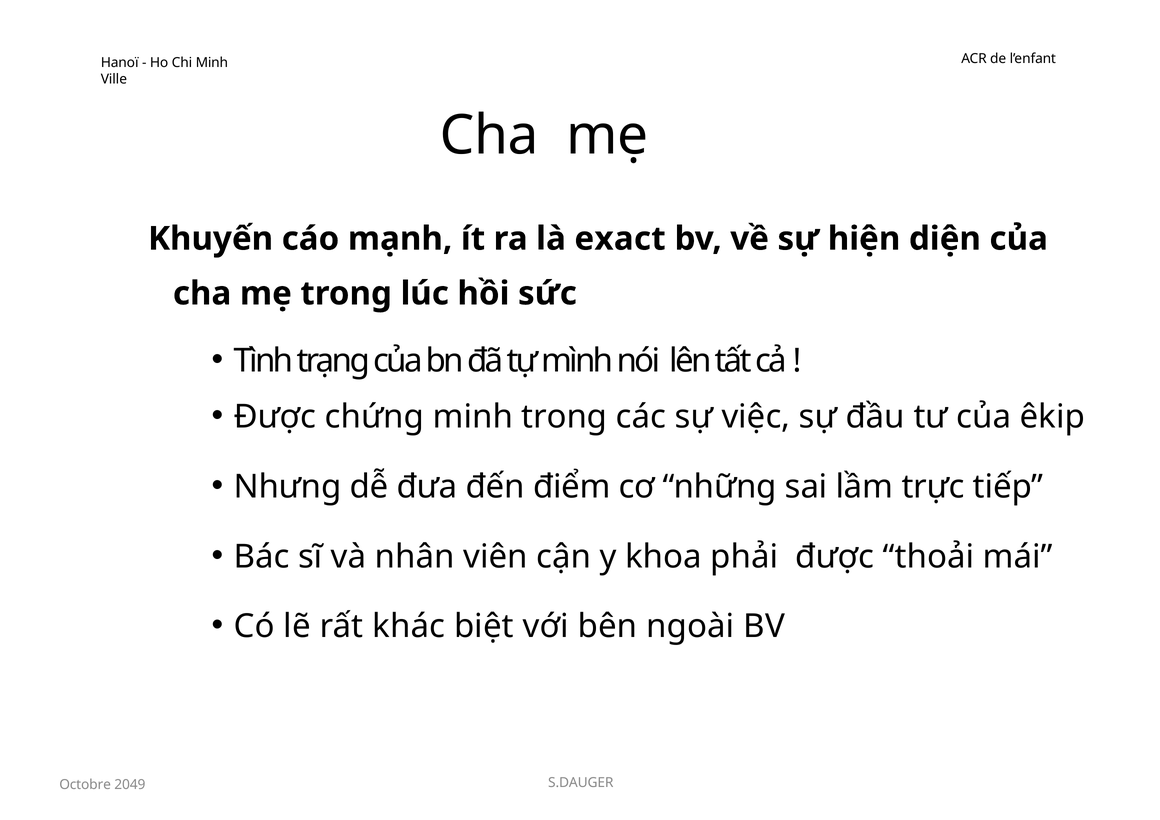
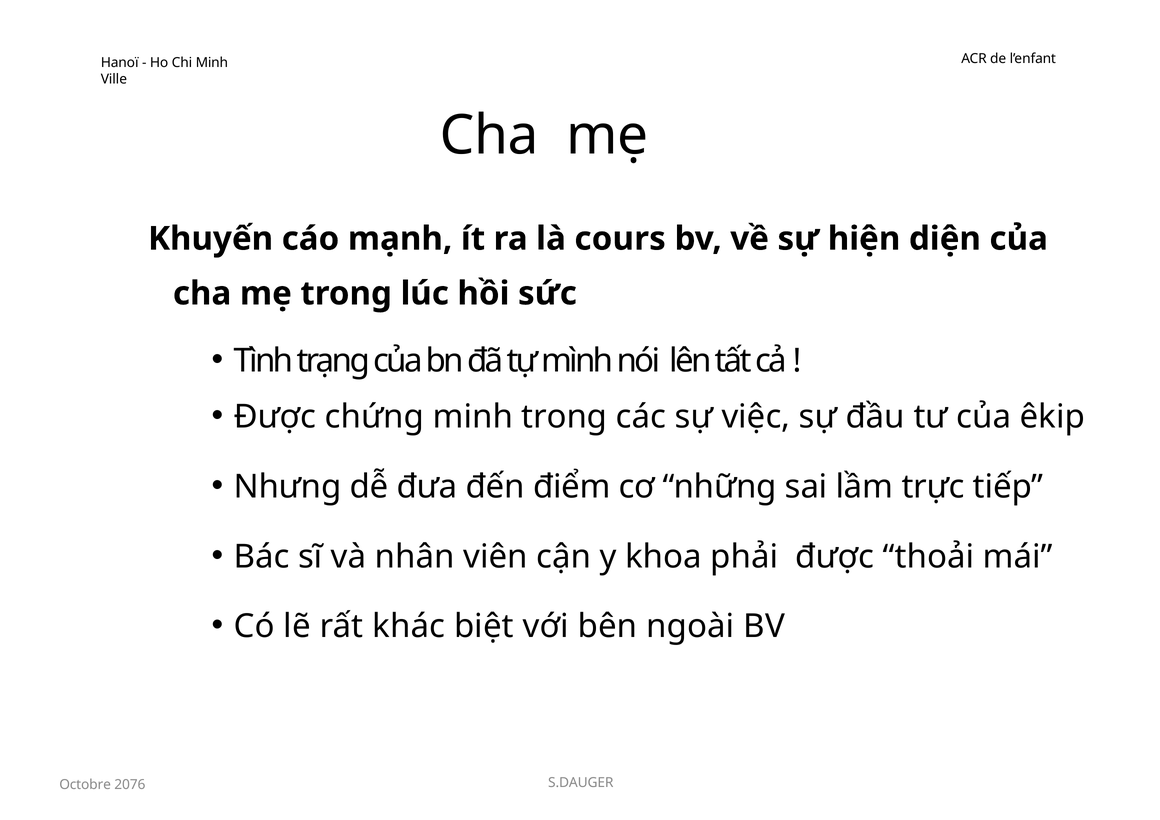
exact: exact -> cours
2049: 2049 -> 2076
